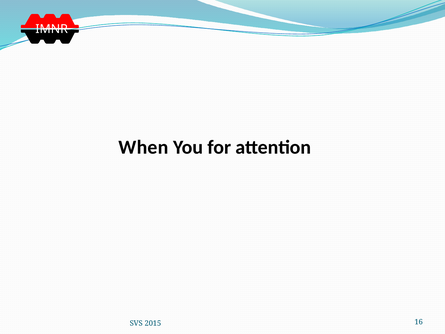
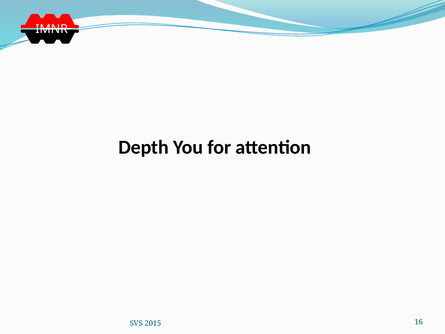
When: When -> Depth
